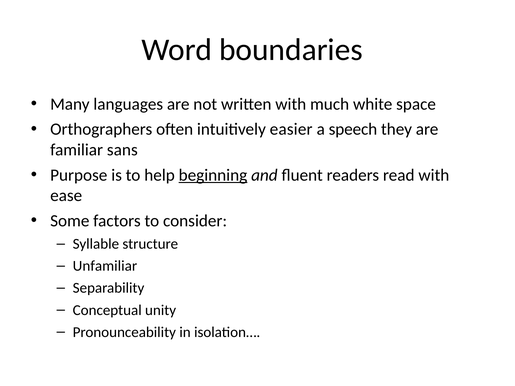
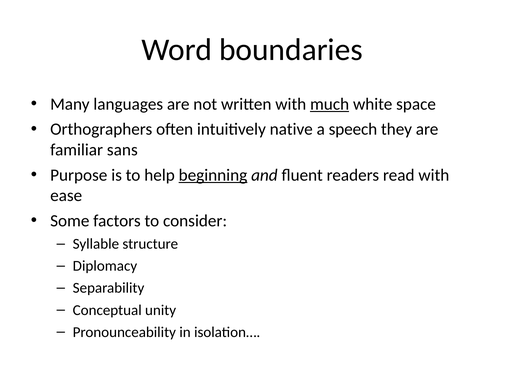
much underline: none -> present
easier: easier -> native
Unfamiliar: Unfamiliar -> Diplomacy
